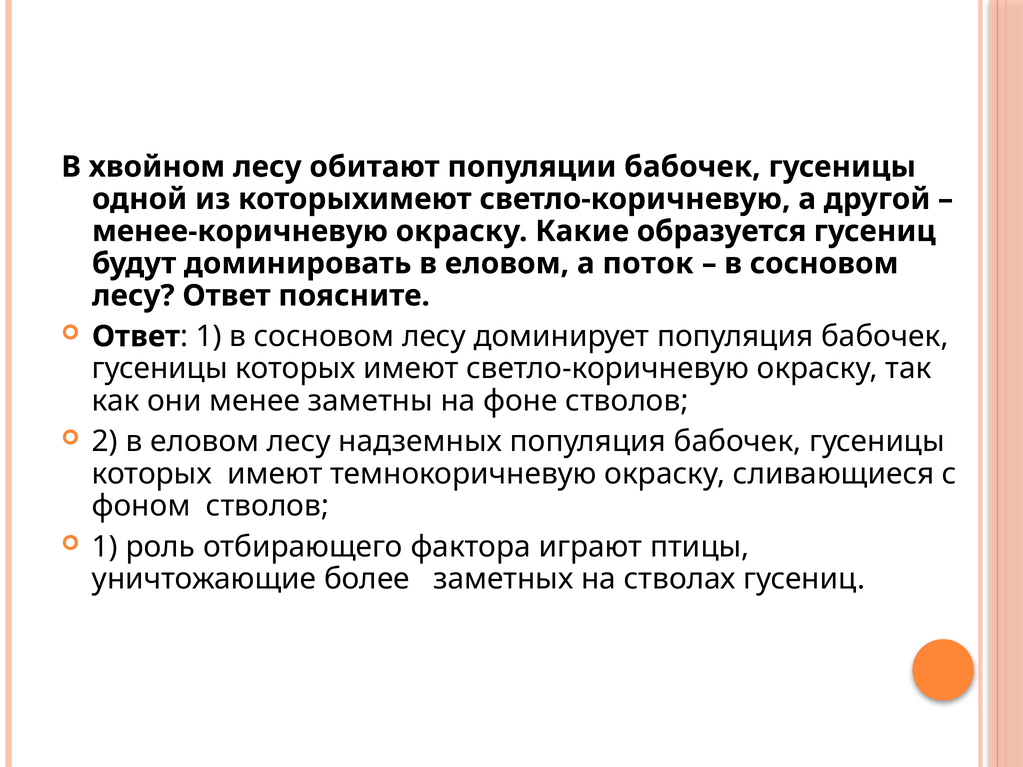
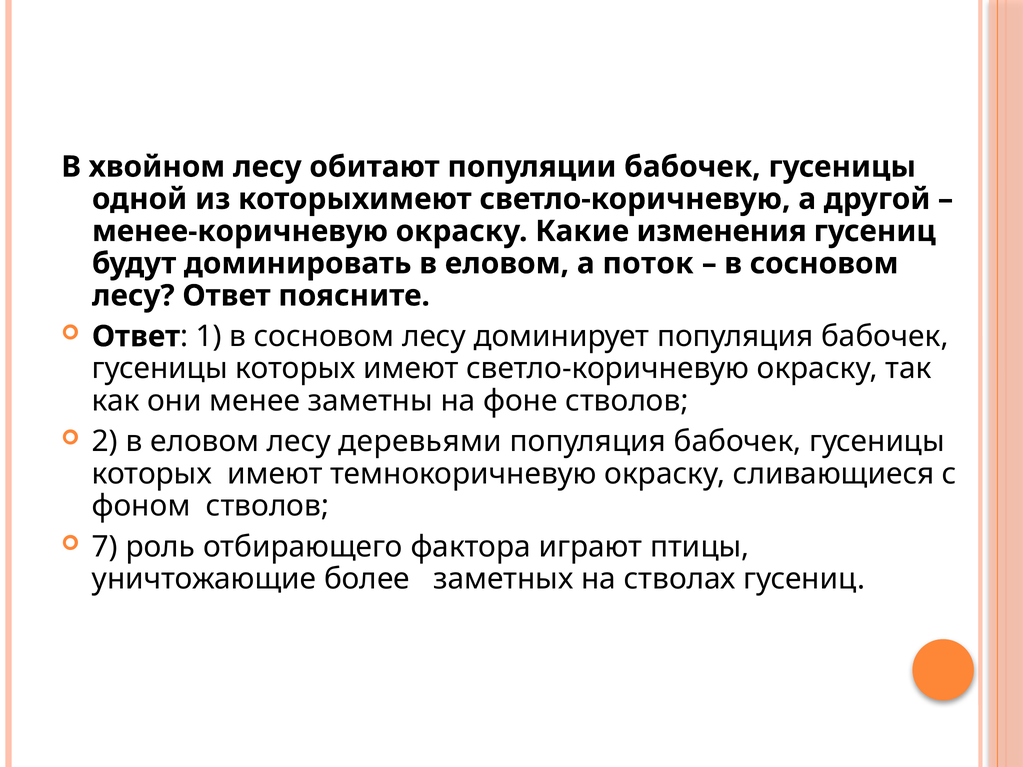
образуется: образуется -> изменения
надземных: надземных -> деревьями
1 at (105, 547): 1 -> 7
